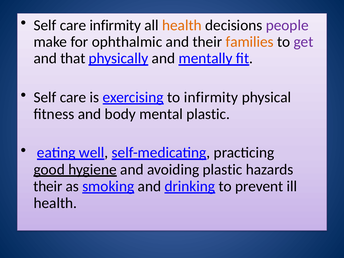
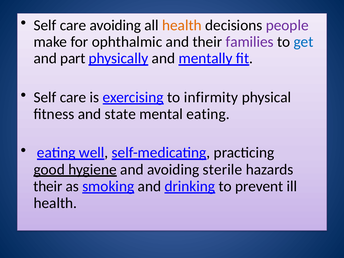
care infirmity: infirmity -> avoiding
families colour: orange -> purple
get colour: purple -> blue
that: that -> part
body: body -> state
mental plastic: plastic -> eating
avoiding plastic: plastic -> sterile
